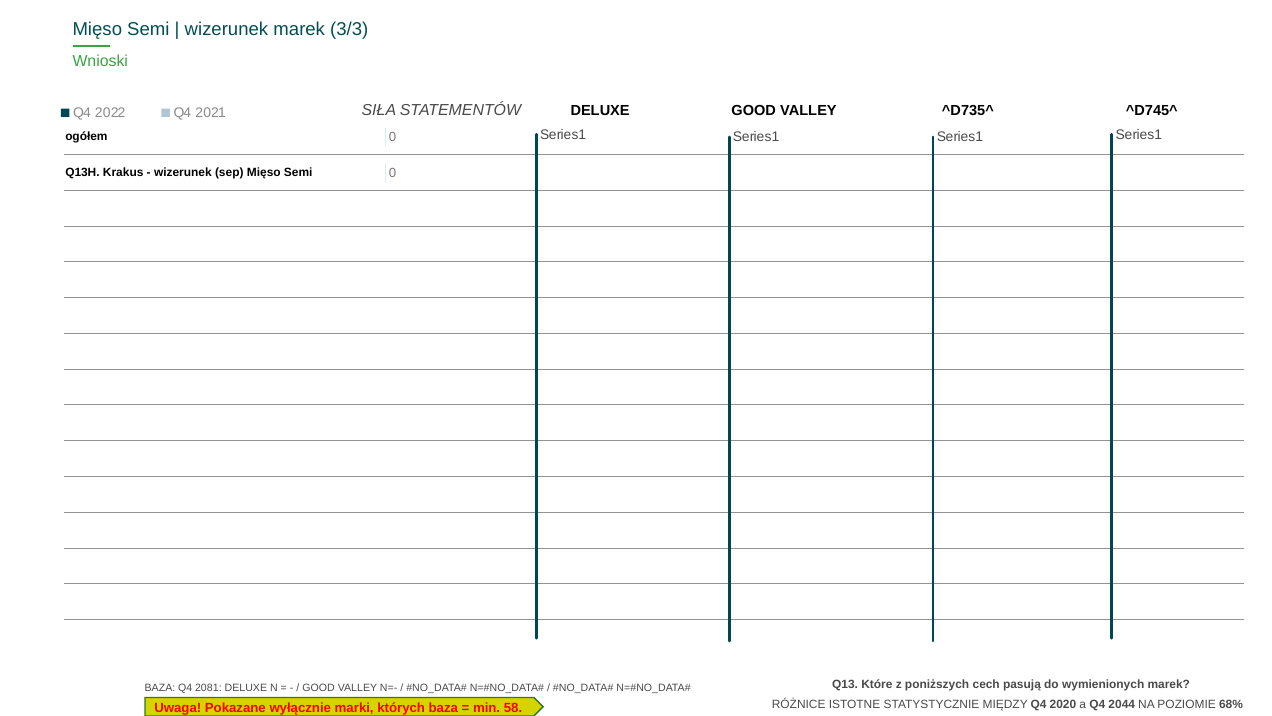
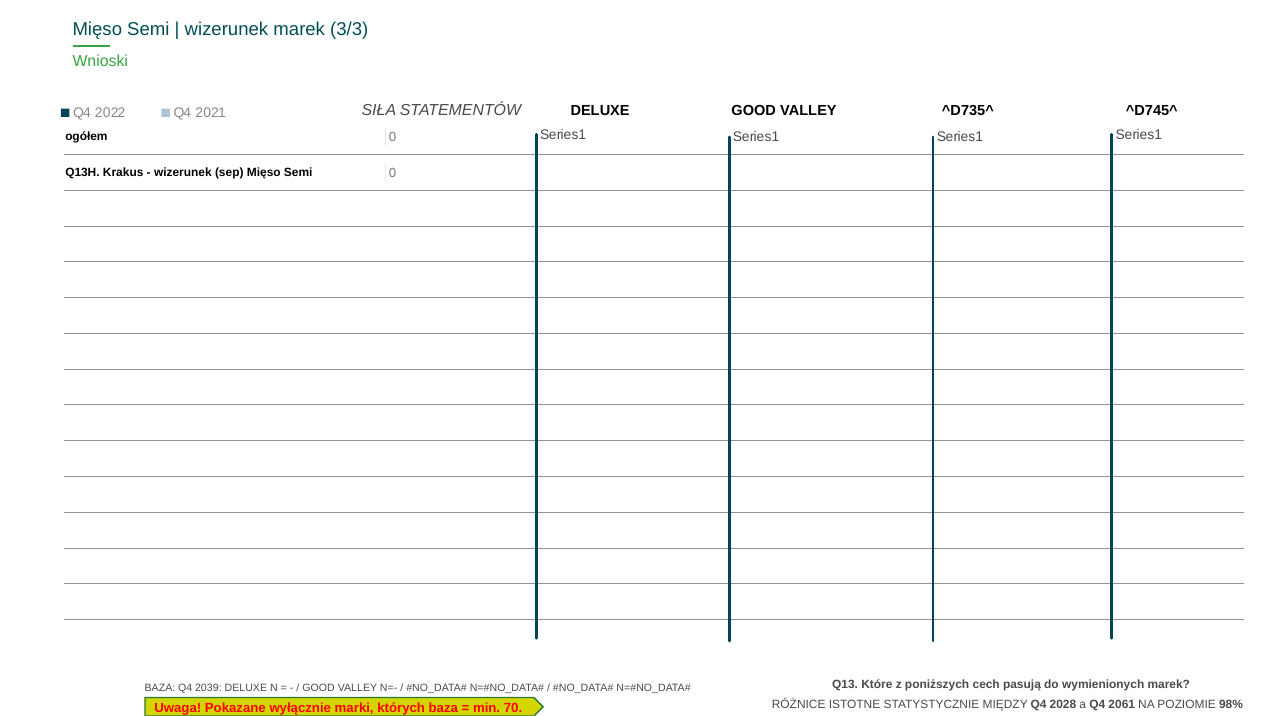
2081: 2081 -> 2039
2020: 2020 -> 2028
2044: 2044 -> 2061
68%: 68% -> 98%
58: 58 -> 70
